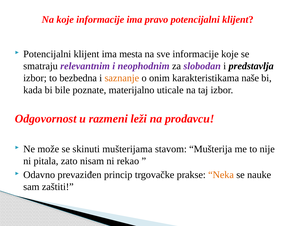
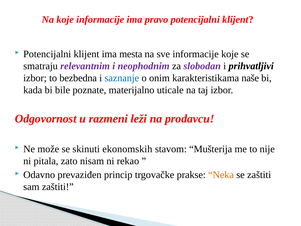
predstavlja: predstavlja -> prihvatljivi
saznanje colour: orange -> blue
mušterijama: mušterijama -> ekonomskih
se nauke: nauke -> zaštiti
